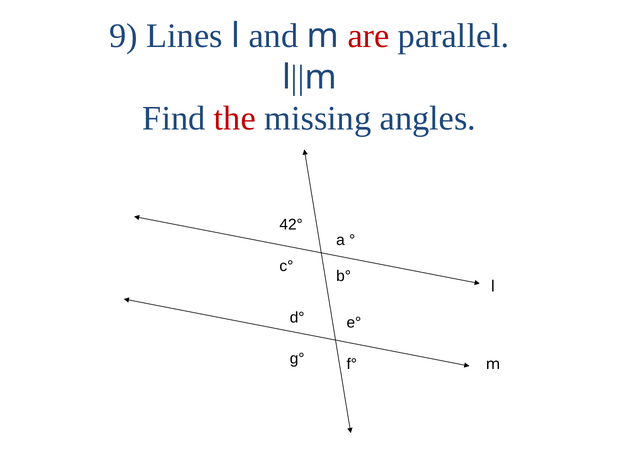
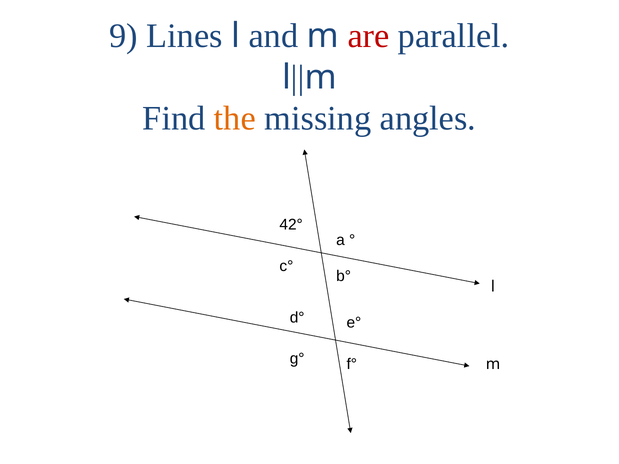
the colour: red -> orange
